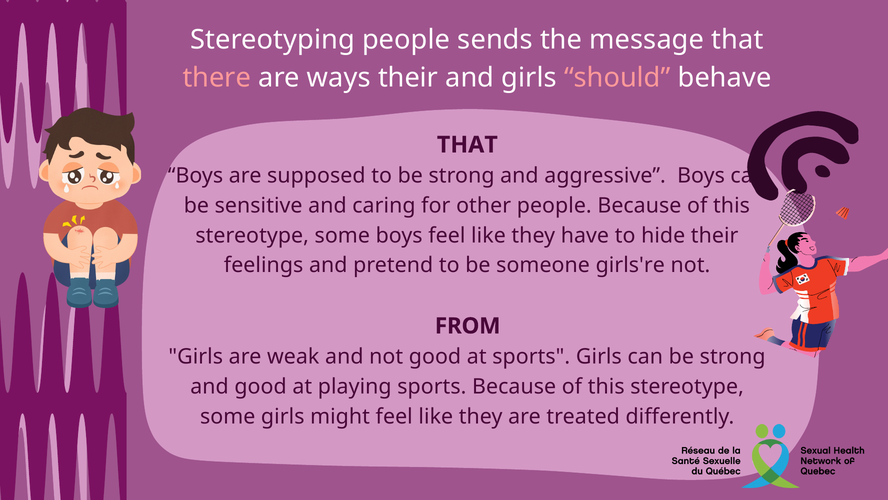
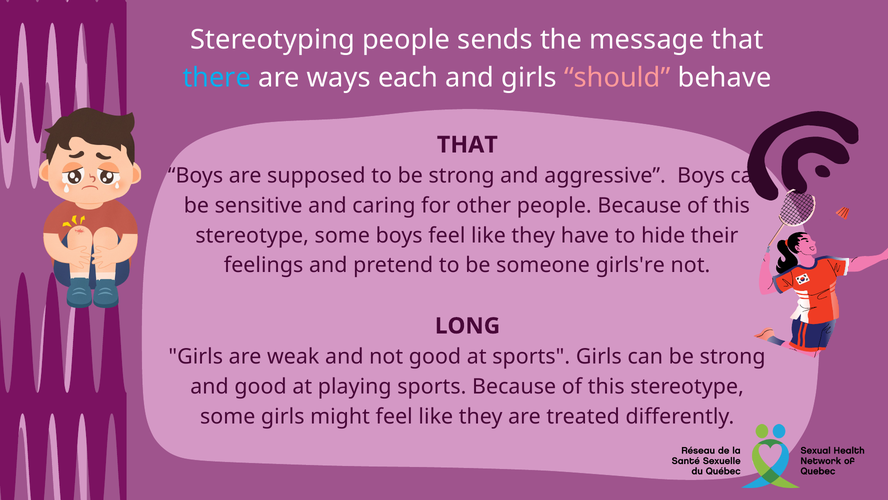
there colour: pink -> light blue
ways their: their -> each
FROM: FROM -> LONG
